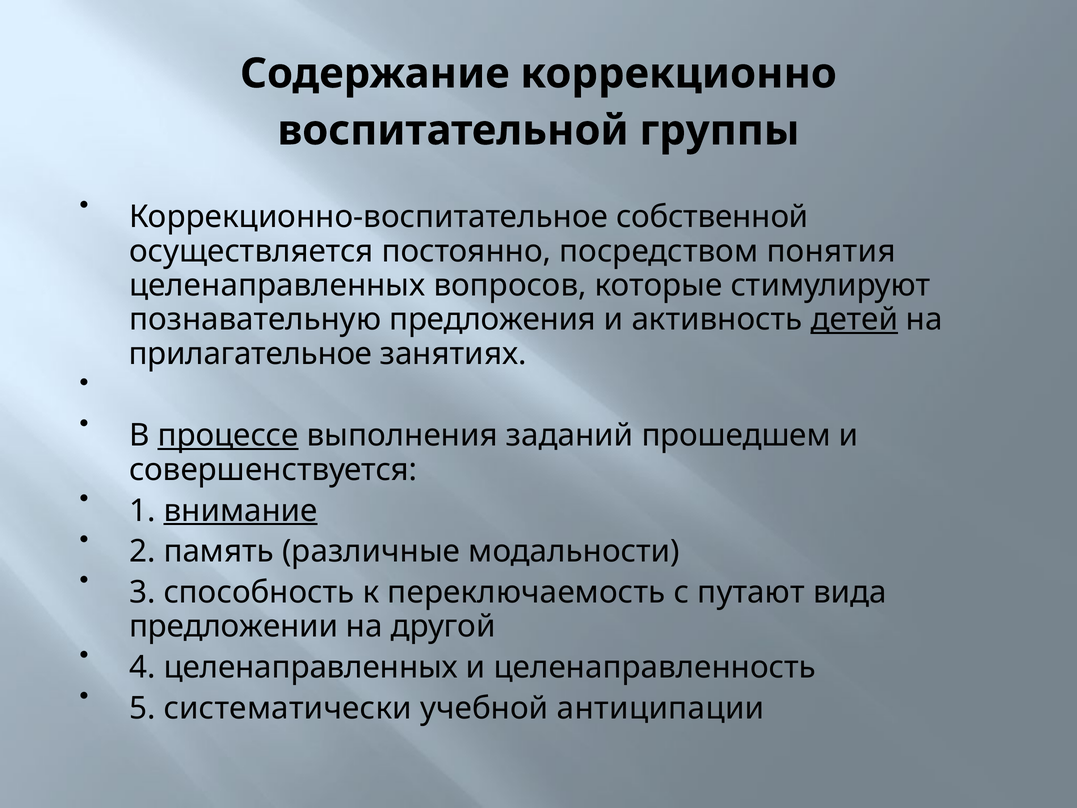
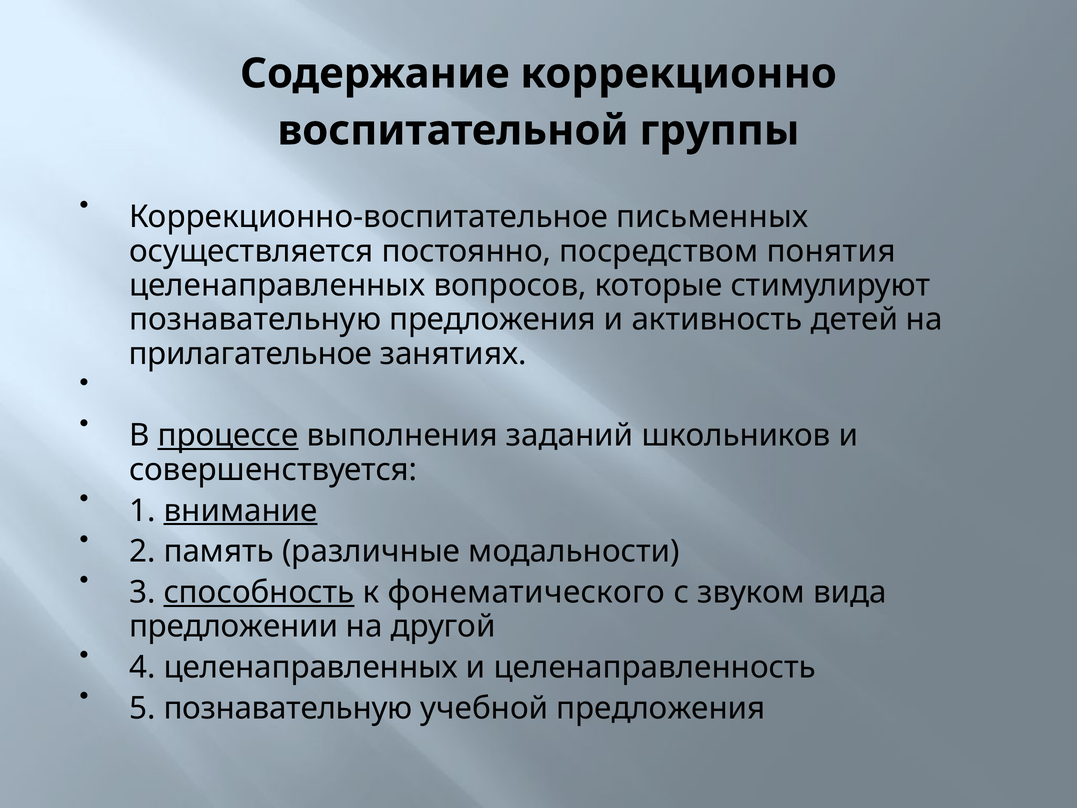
собственной: собственной -> письменных
детей underline: present -> none
прошедшем: прошедшем -> школьников
способность underline: none -> present
переключаемость: переключаемость -> фонематического
путают: путают -> звуком
5 систематически: систематически -> познавательную
учебной антиципации: антиципации -> предложения
